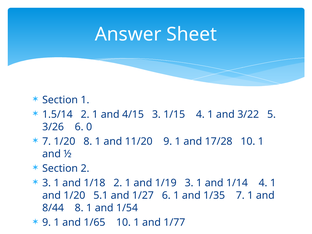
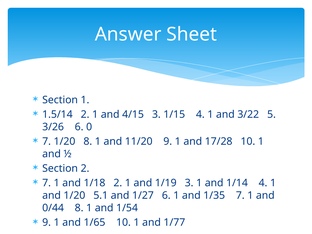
3 at (47, 183): 3 -> 7
8/44: 8/44 -> 0/44
